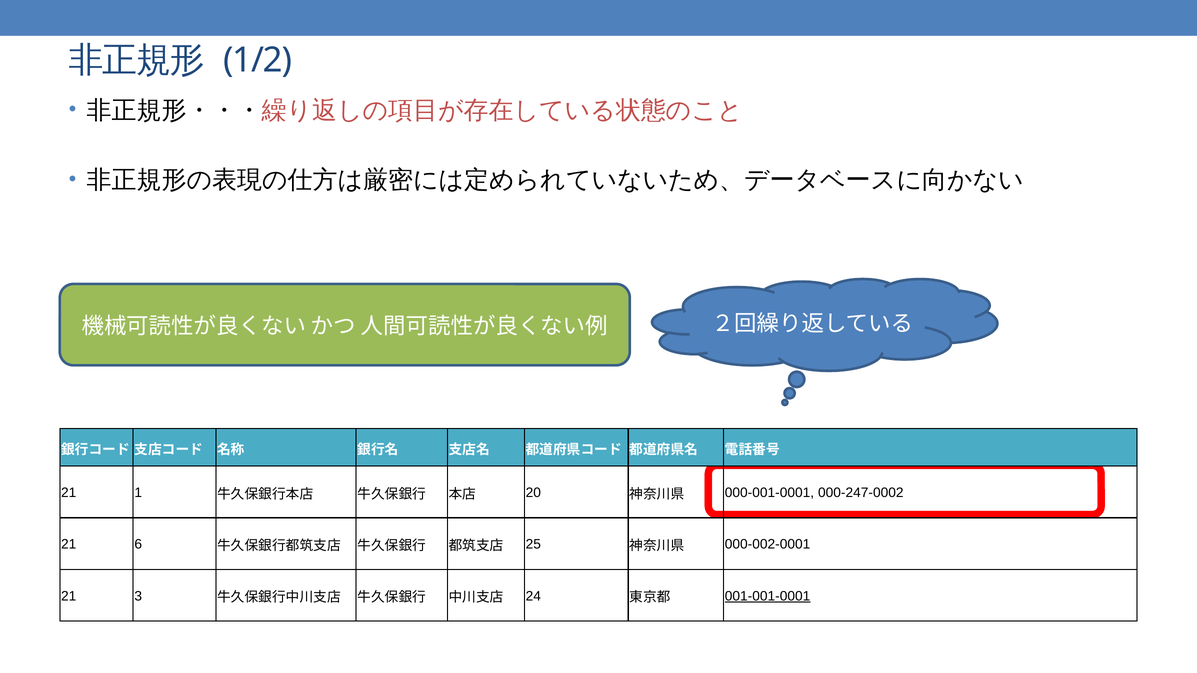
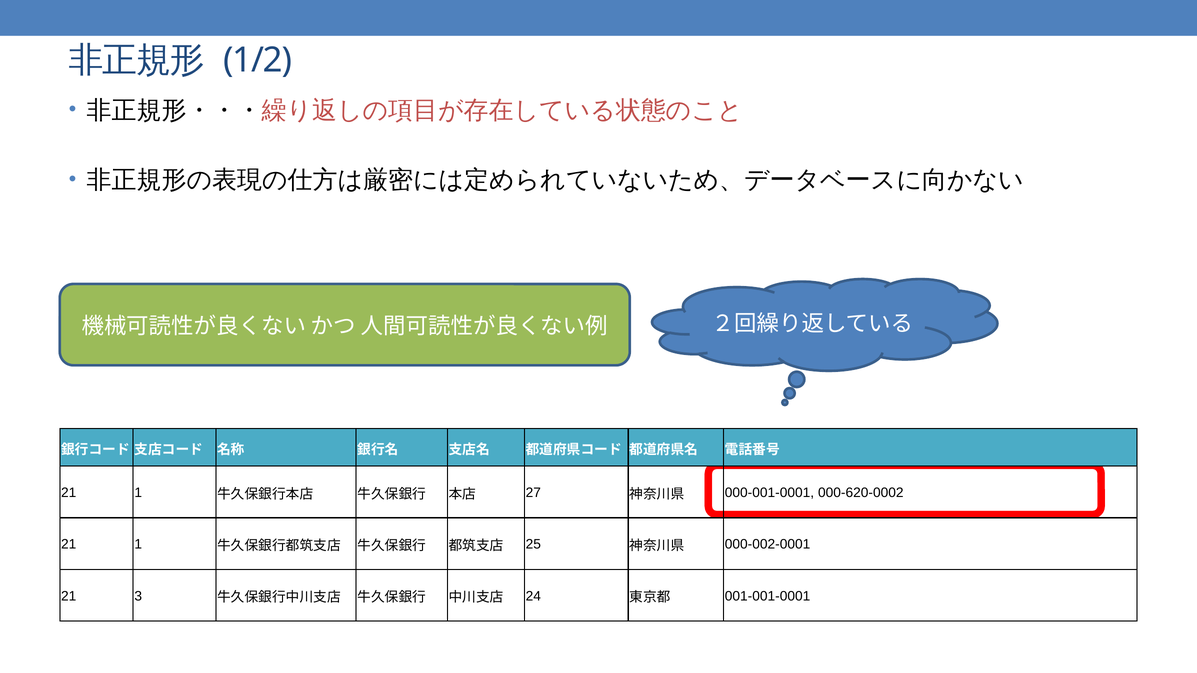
20: 20 -> 27
000-247-0002: 000-247-0002 -> 000-620-0002
6 at (138, 545): 6 -> 1
001-001-0001 underline: present -> none
